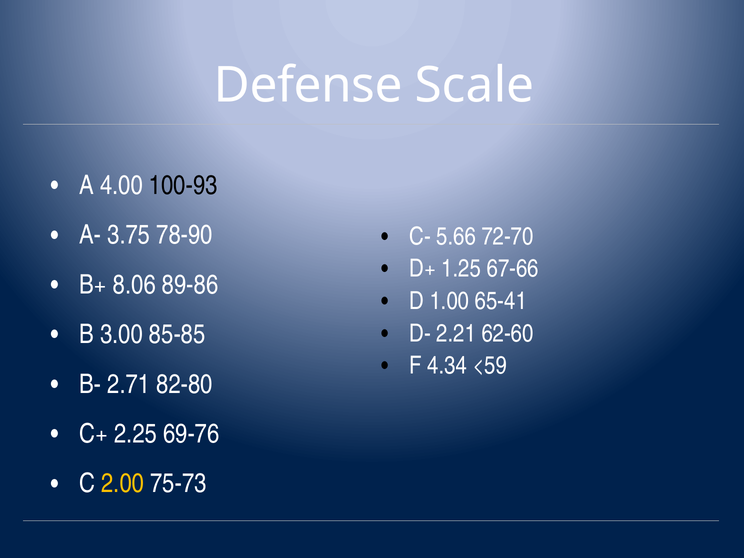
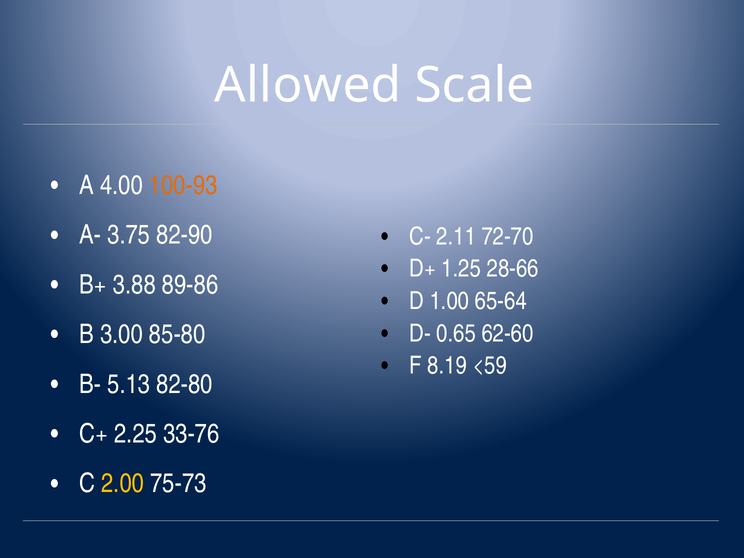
Defense: Defense -> Allowed
100-93 colour: black -> orange
78-90: 78-90 -> 82-90
5.66: 5.66 -> 2.11
67-66: 67-66 -> 28-66
8.06: 8.06 -> 3.88
65-41: 65-41 -> 65-64
2.21: 2.21 -> 0.65
85-85: 85-85 -> 85-80
4.34: 4.34 -> 8.19
2.71: 2.71 -> 5.13
69-76: 69-76 -> 33-76
